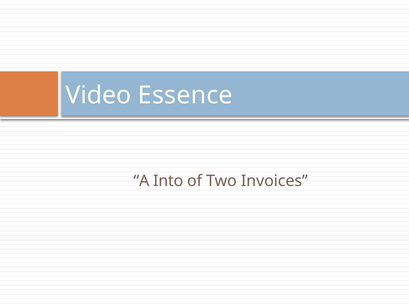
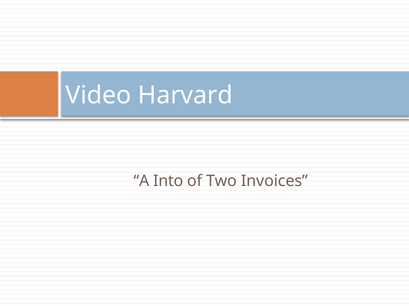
Essence: Essence -> Harvard
